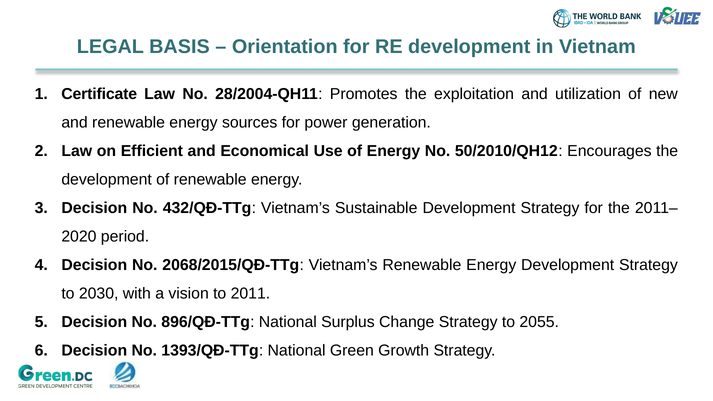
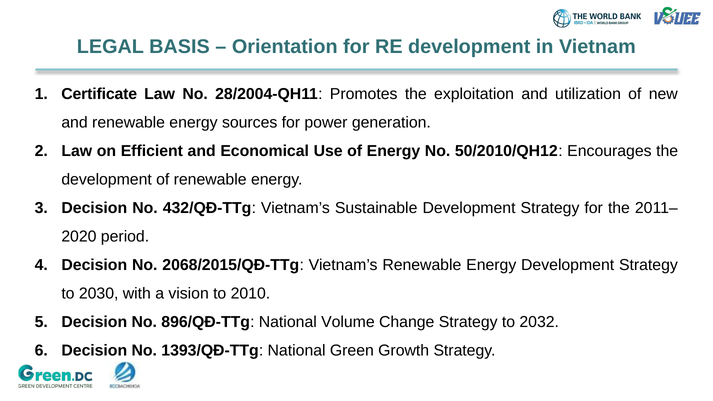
2011: 2011 -> 2010
Surplus: Surplus -> Volume
2055: 2055 -> 2032
